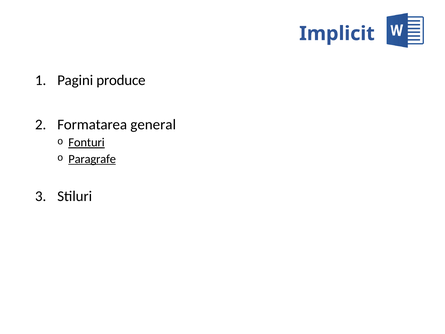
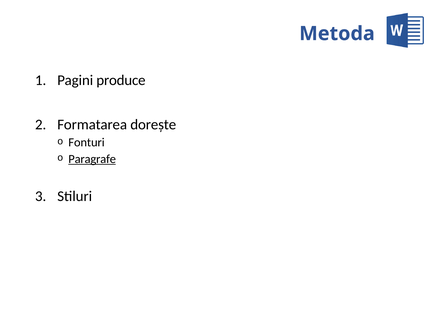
Implicit: Implicit -> Metoda
general: general -> doreşte
Fonturi underline: present -> none
